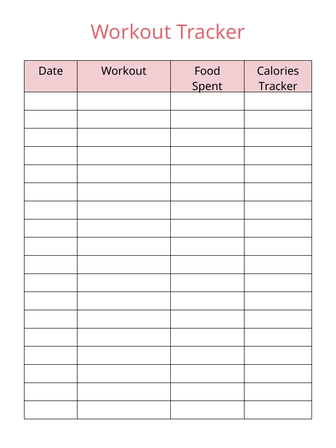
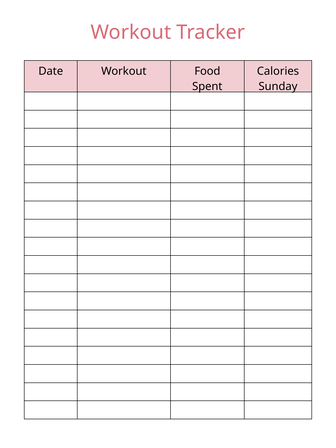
Tracker at (278, 86): Tracker -> Sunday
